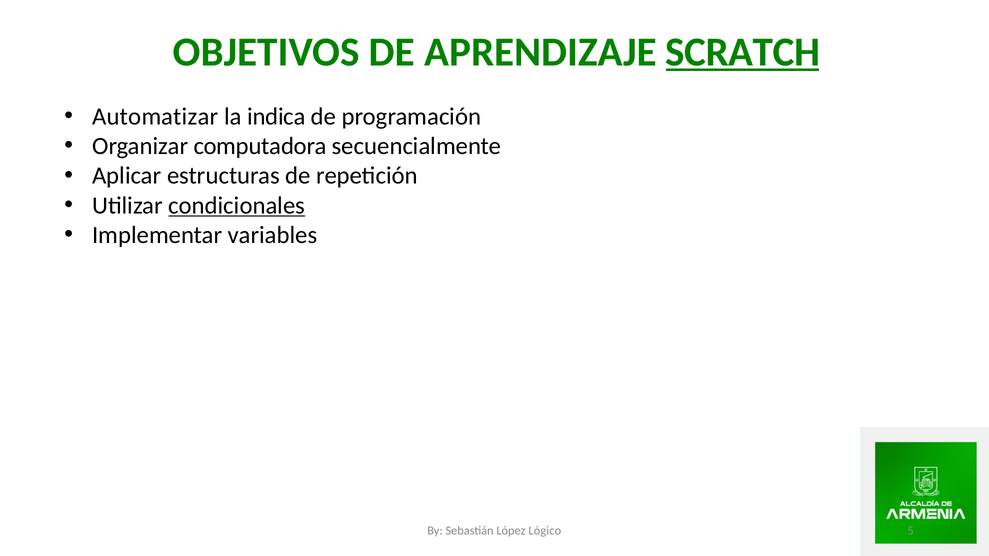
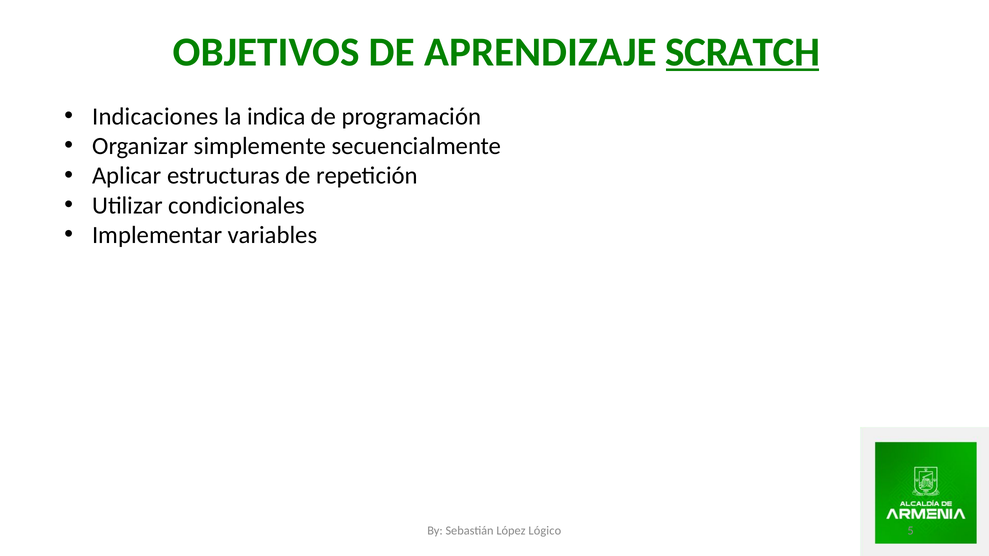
Automatizar: Automatizar -> Indicaciones
computadora: computadora -> simplemente
condicionales underline: present -> none
